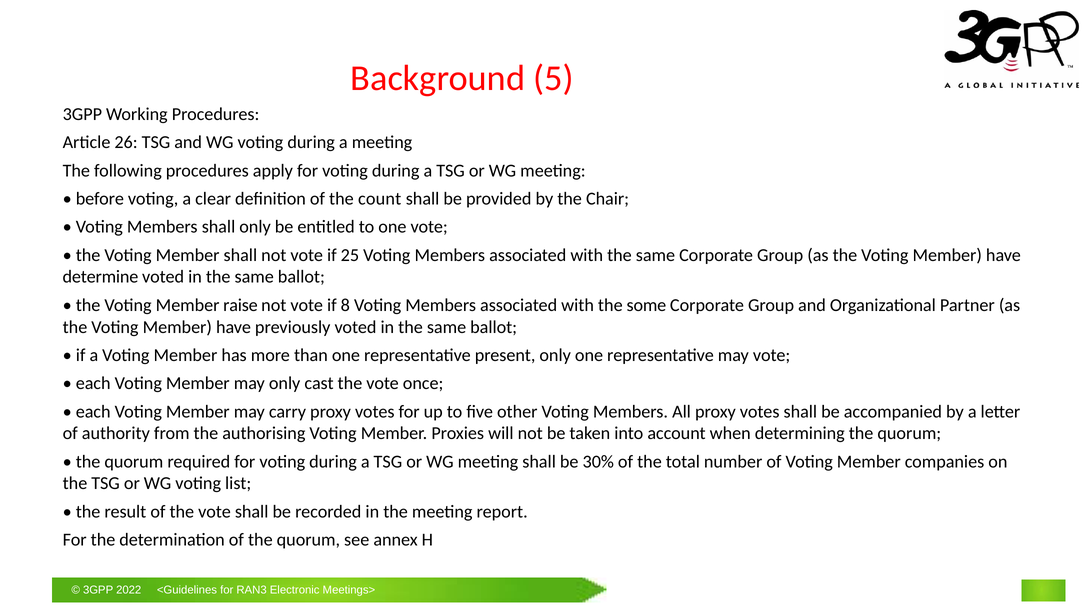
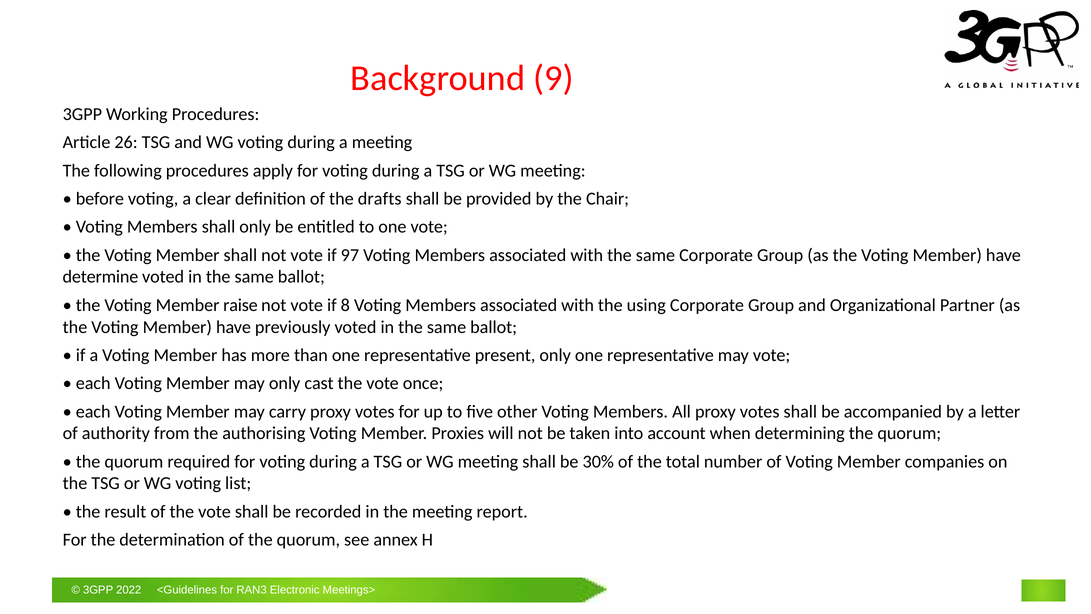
5: 5 -> 9
count: count -> drafts
25: 25 -> 97
some: some -> using
